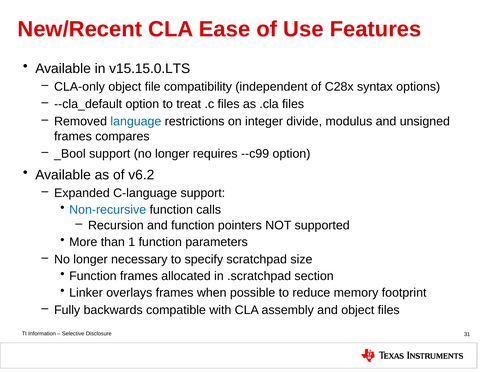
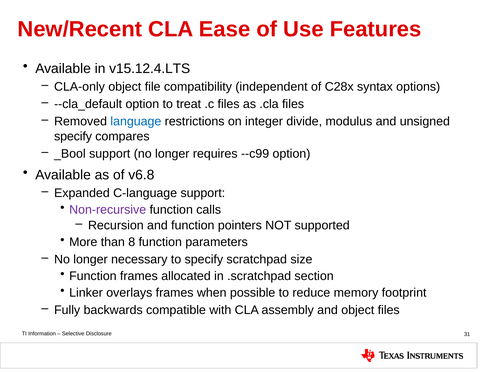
v15.15.0.LTS: v15.15.0.LTS -> v15.12.4.LTS
frames at (73, 136): frames -> specify
v6.2: v6.2 -> v6.8
Non-recursive colour: blue -> purple
1: 1 -> 8
